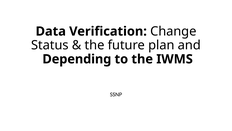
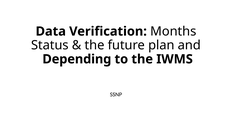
Change: Change -> Months
